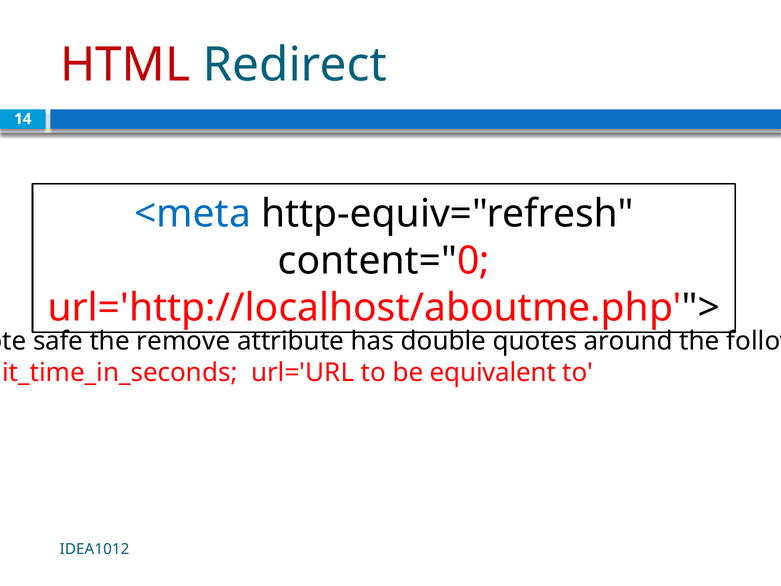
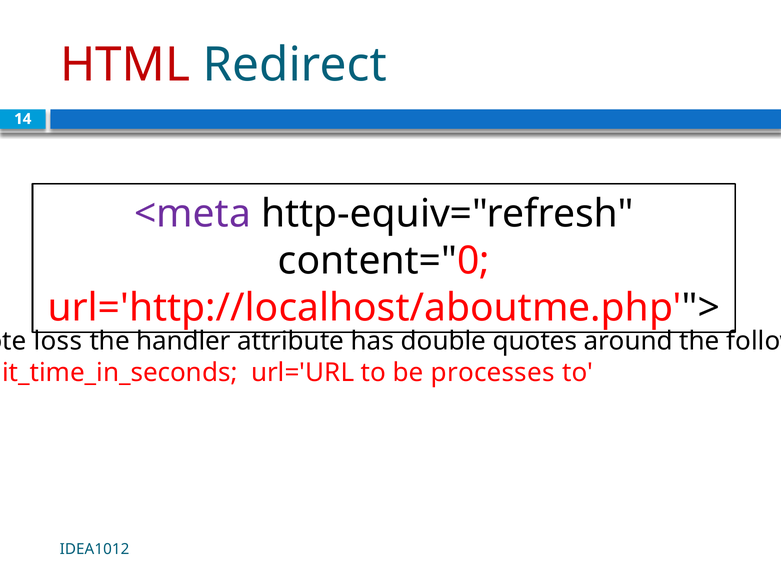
<meta colour: blue -> purple
safe: safe -> loss
remove: remove -> handler
equivalent: equivalent -> processes
